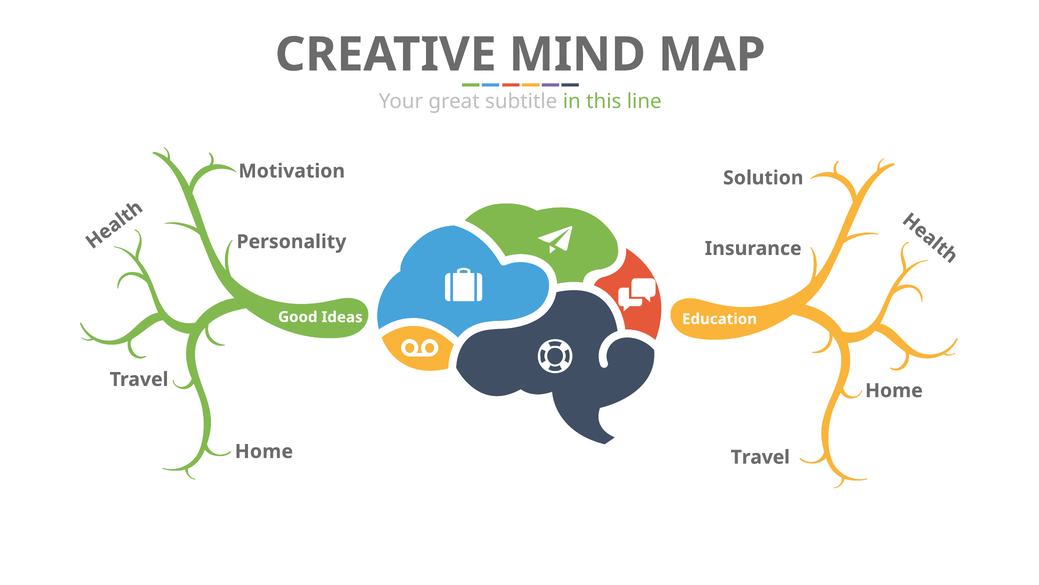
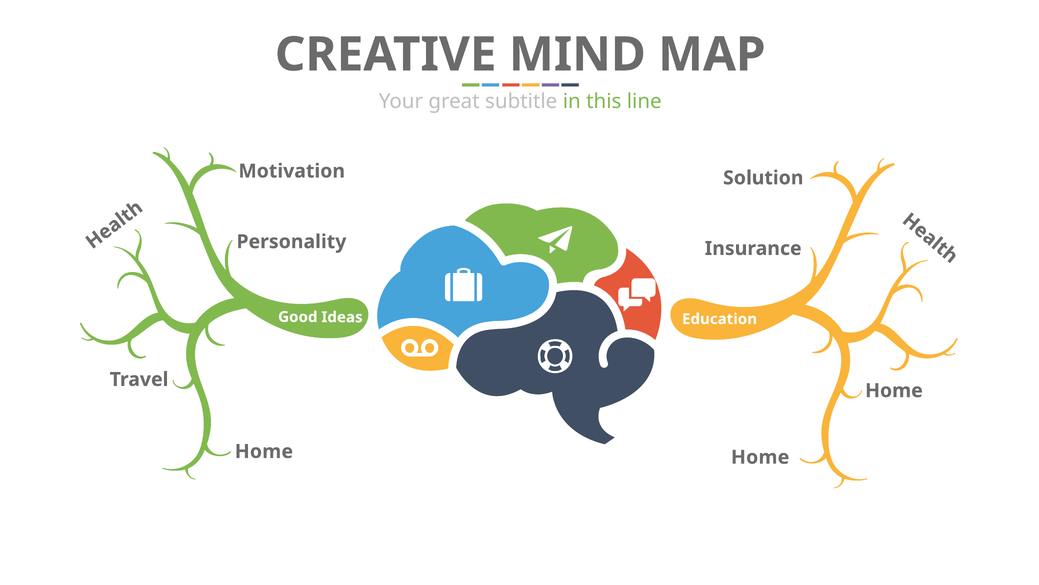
Travel at (760, 457): Travel -> Home
